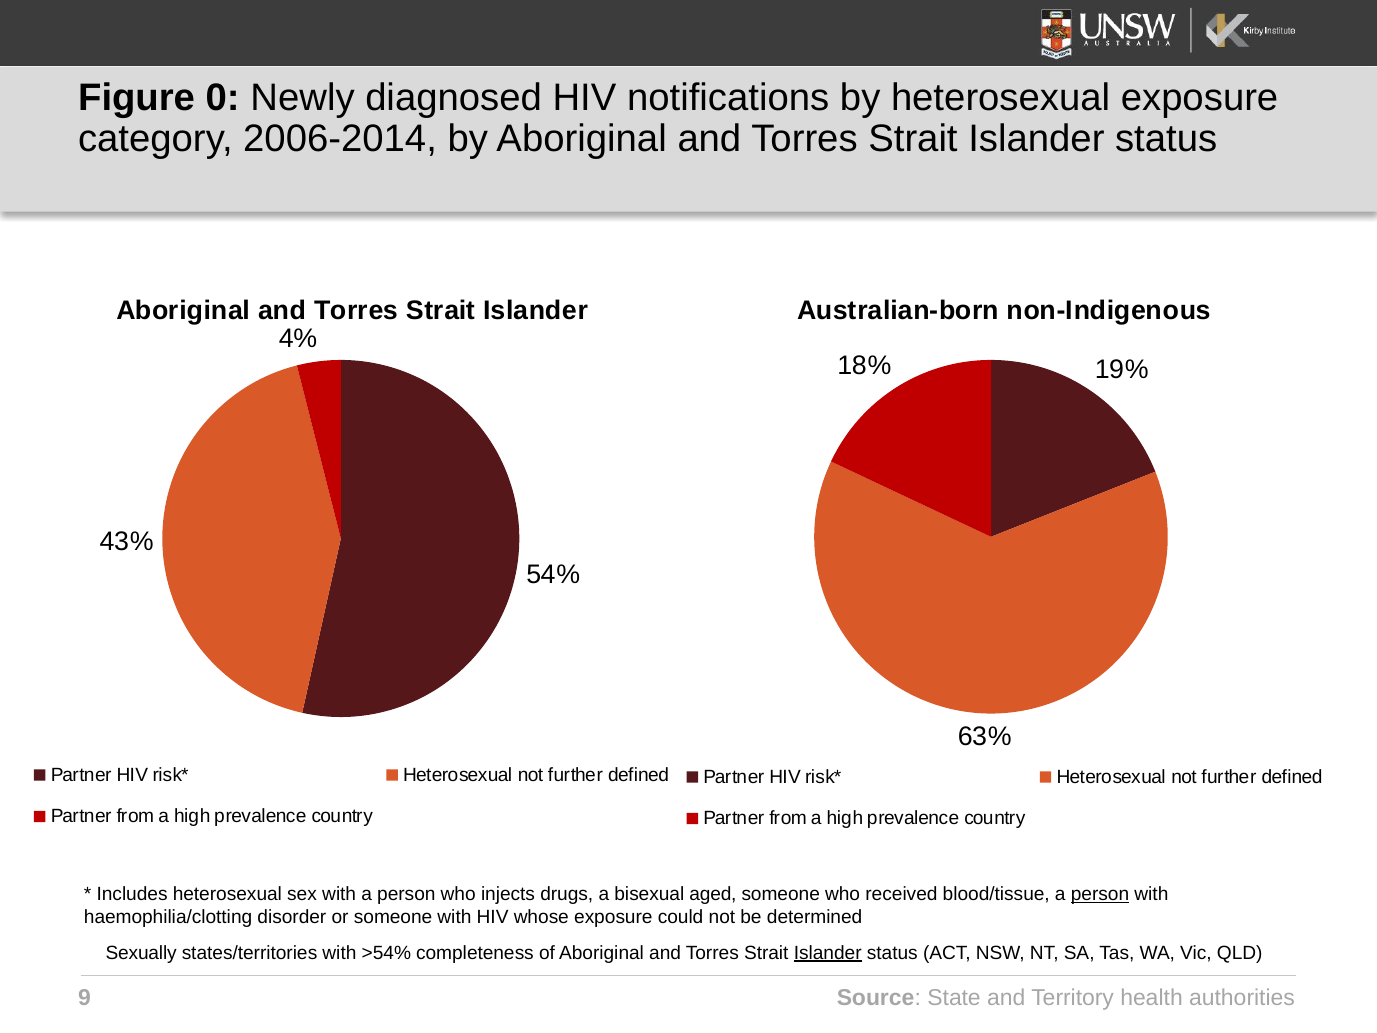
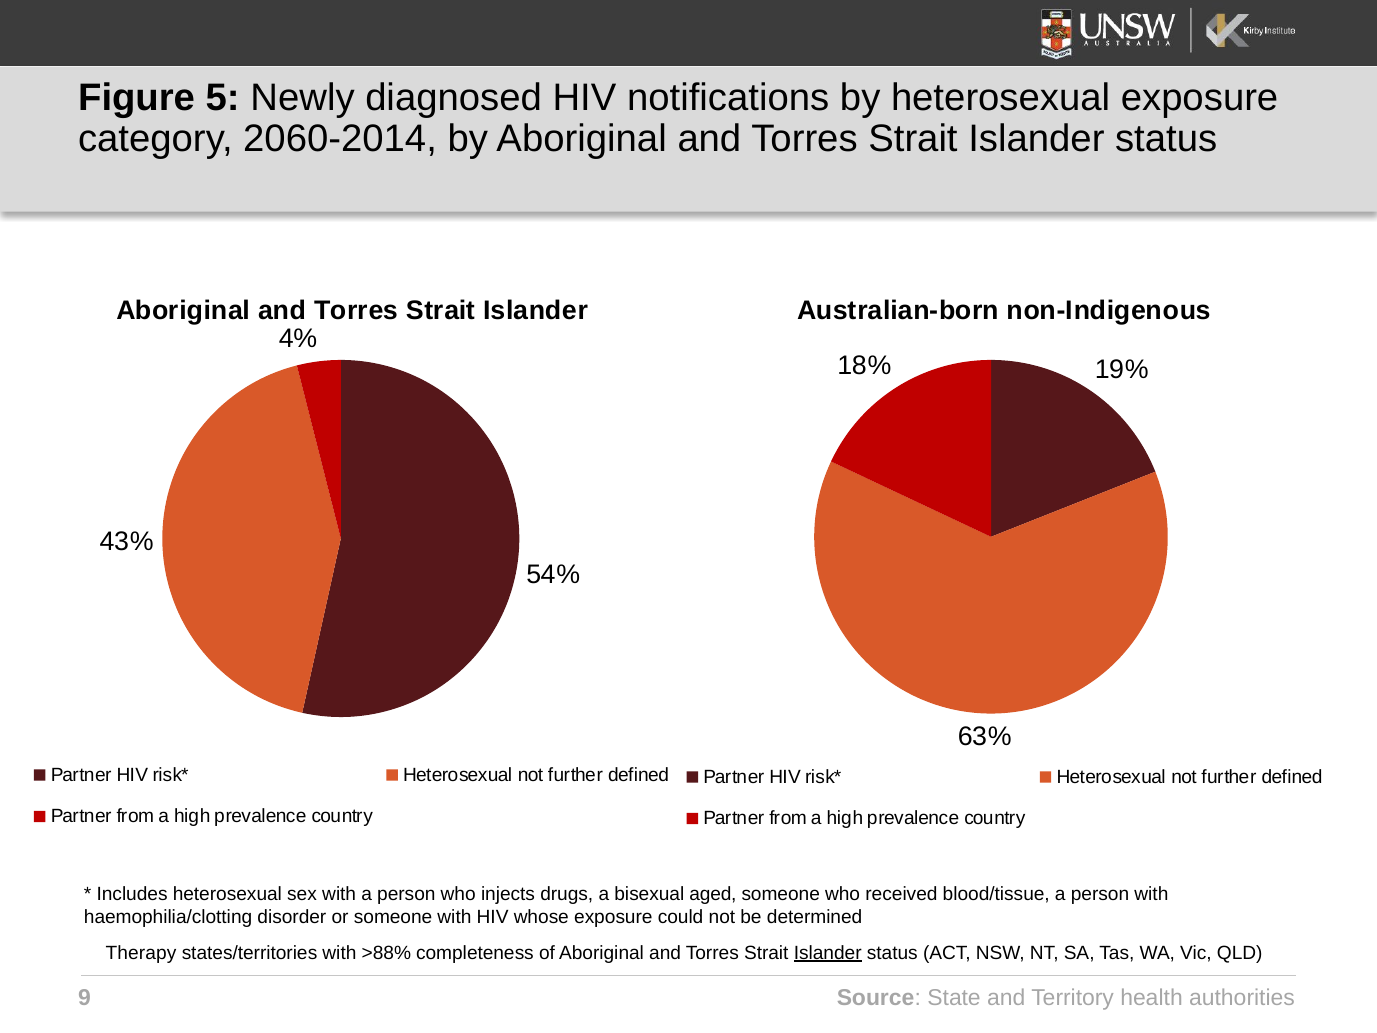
0: 0 -> 5
2006-2014: 2006-2014 -> 2060-2014
person at (1100, 894) underline: present -> none
Sexually: Sexually -> Therapy
>54%: >54% -> >88%
